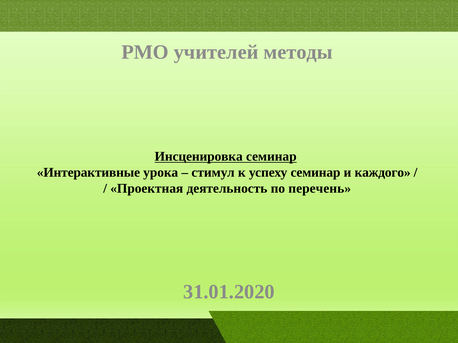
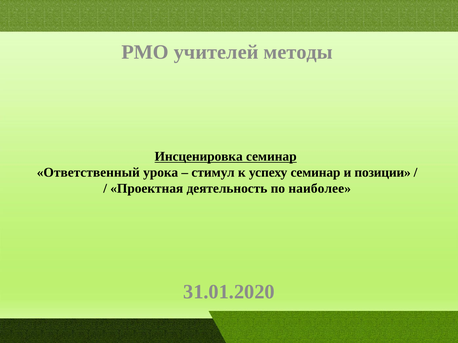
Интерактивные: Интерактивные -> Ответственный
каждого: каждого -> позиции
перечень: перечень -> наиболее
